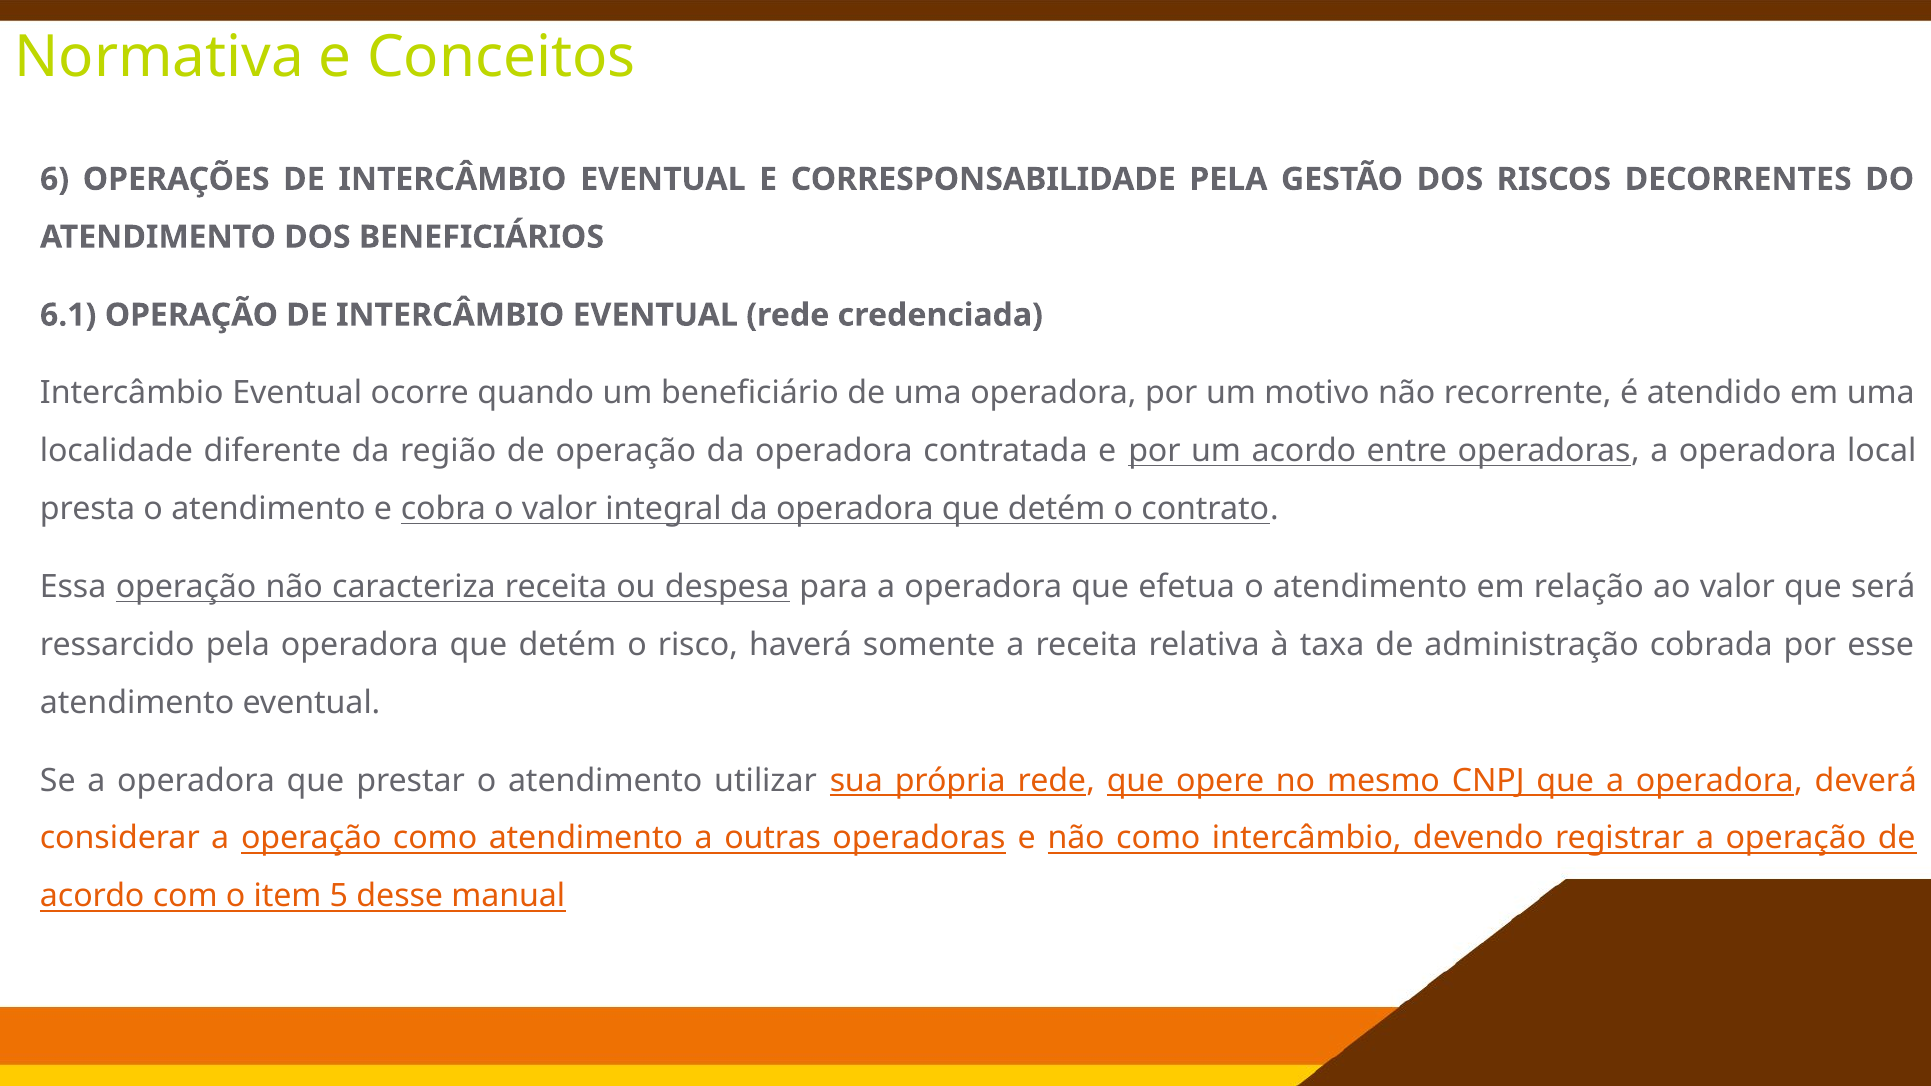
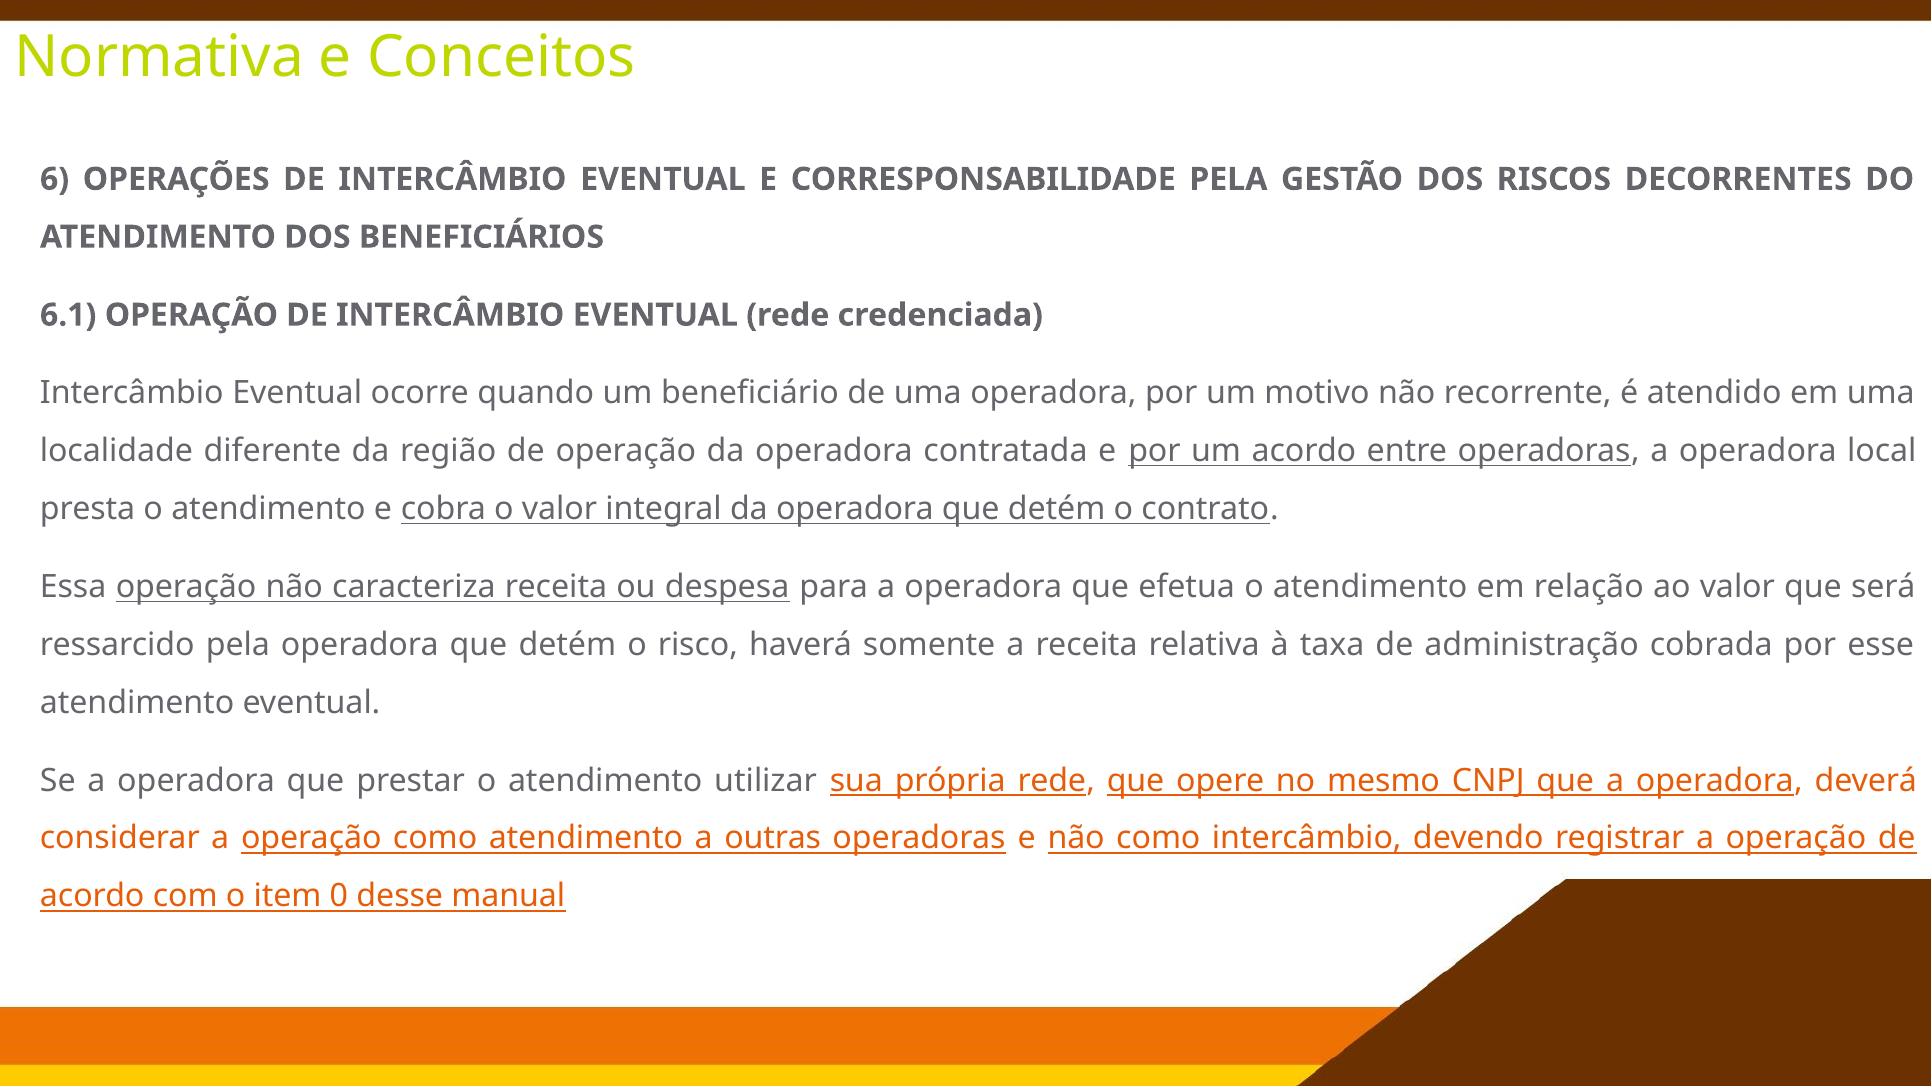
5: 5 -> 0
